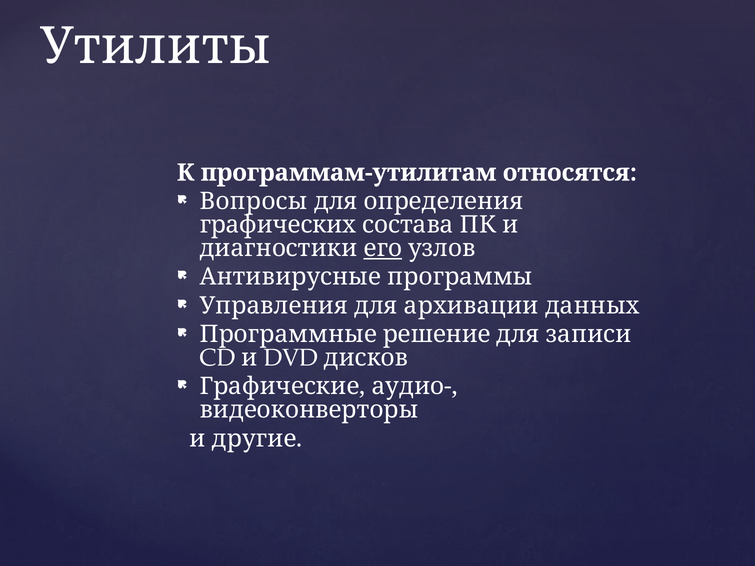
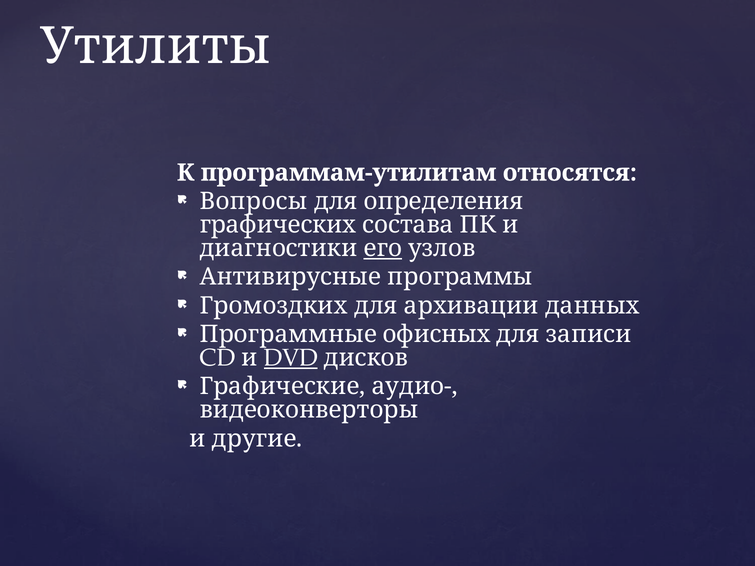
Управления: Управления -> Громоздких
решение: решение -> офисных
DVD underline: none -> present
